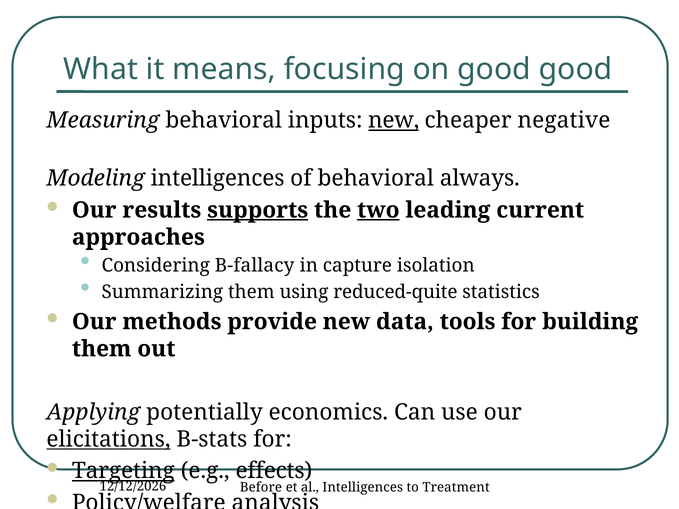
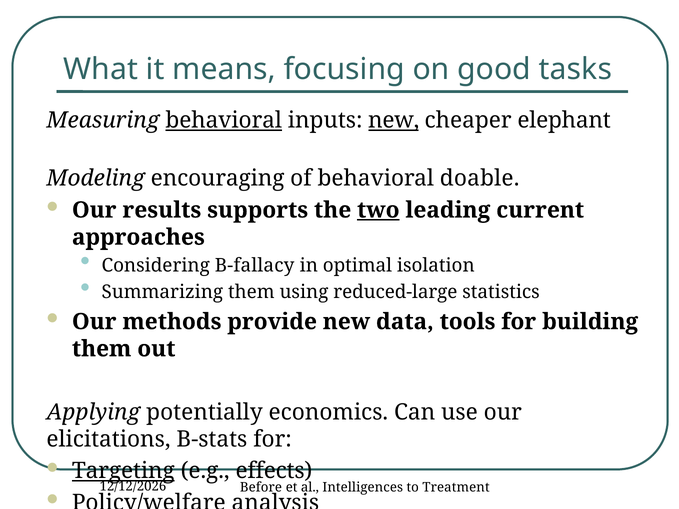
good good: good -> tasks
behavioral at (224, 120) underline: none -> present
negative: negative -> elephant
Modeling intelligences: intelligences -> encouraging
always: always -> doable
supports underline: present -> none
capture: capture -> optimal
reduced-quite: reduced-quite -> reduced-large
elicitations underline: present -> none
